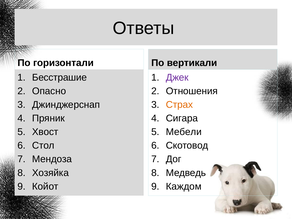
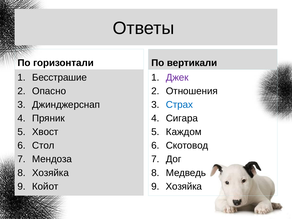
Страх colour: orange -> blue
Мебели: Мебели -> Каждом
Каждом at (184, 186): Каждом -> Хозяйка
